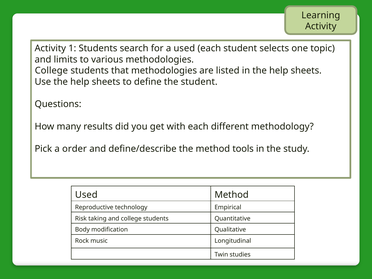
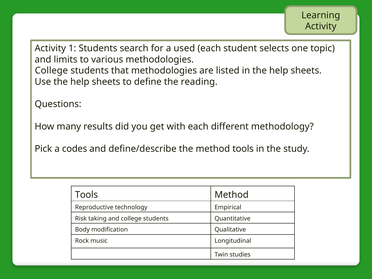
the student: student -> reading
order: order -> codes
Used at (86, 195): Used -> Tools
